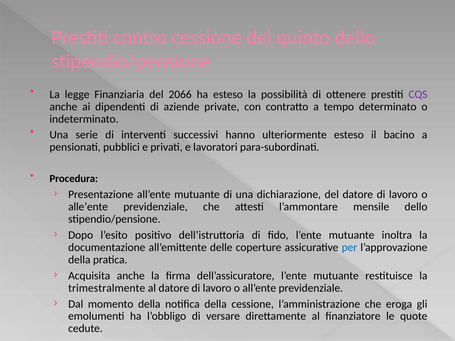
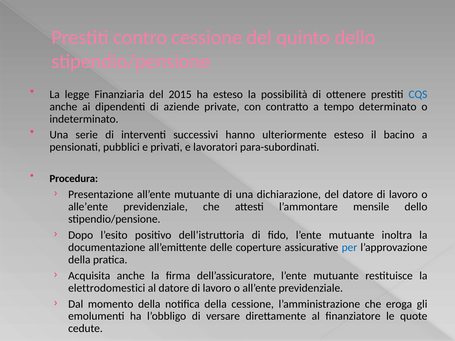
2066: 2066 -> 2015
CQS colour: purple -> blue
trimestralmente: trimestralmente -> elettrodomestici
